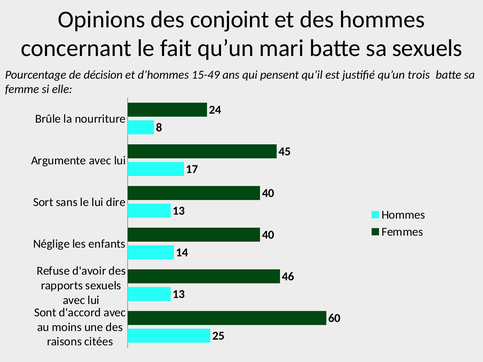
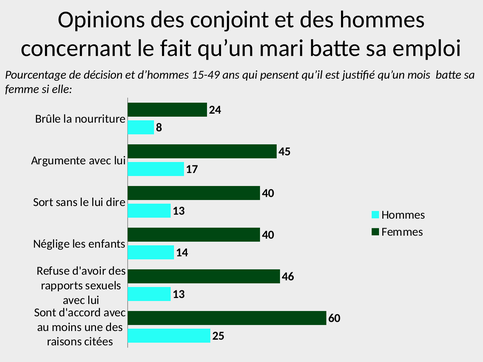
sa sexuels: sexuels -> emploi
trois: trois -> mois
